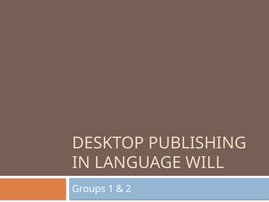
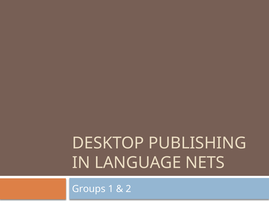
WILL: WILL -> NETS
